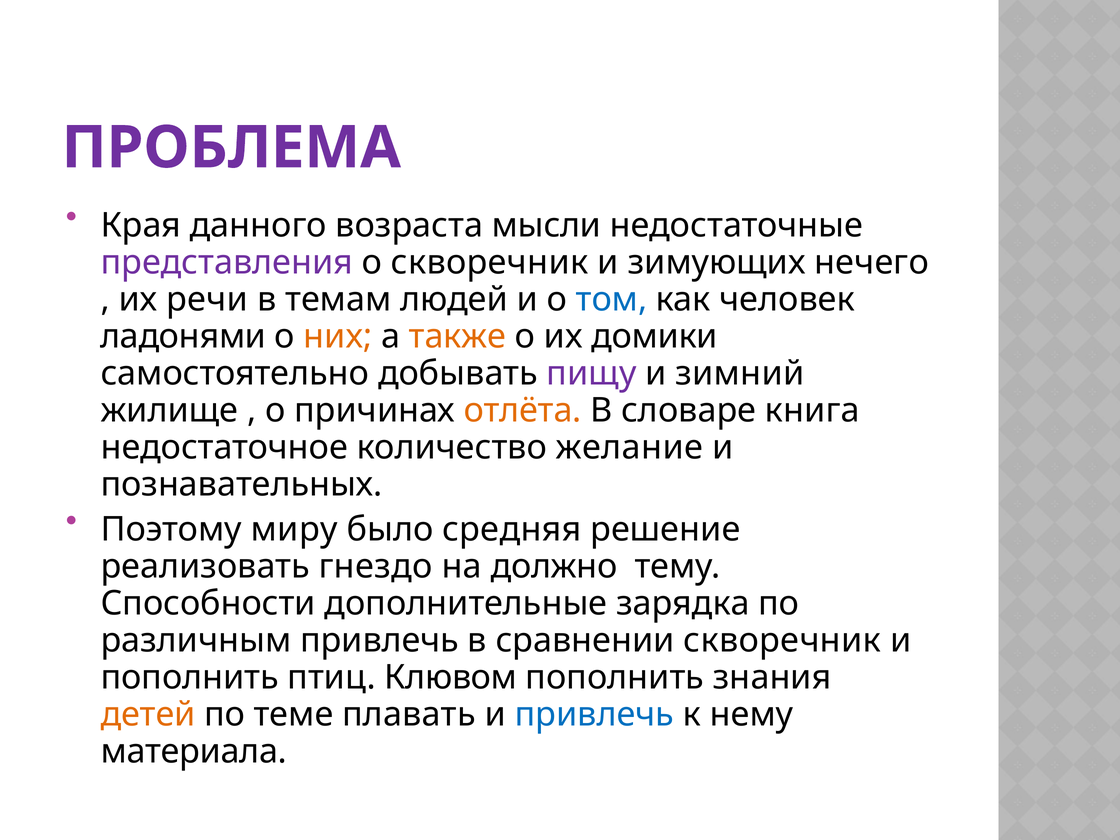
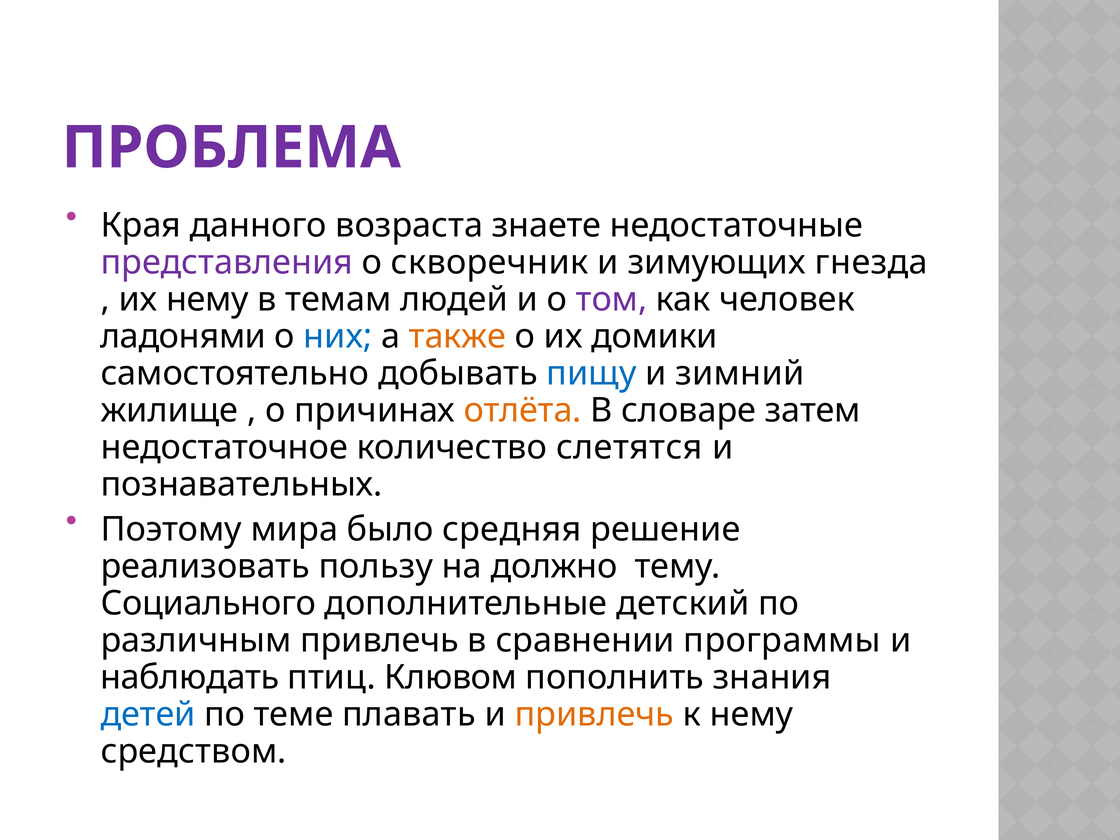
мысли: мысли -> знаете
нечего: нечего -> гнезда
их речи: речи -> нему
том colour: blue -> purple
них colour: orange -> blue
пищу colour: purple -> blue
книга: книга -> затем
желание: желание -> слетятся
миру: миру -> мира
гнездо: гнездо -> пользу
Способности: Способности -> Социального
зарядка: зарядка -> детский
сравнении скворечник: скворечник -> программы
пополнить at (190, 677): пополнить -> наблюдать
детей colour: orange -> blue
привлечь at (594, 714) colour: blue -> orange
материала: материала -> средством
